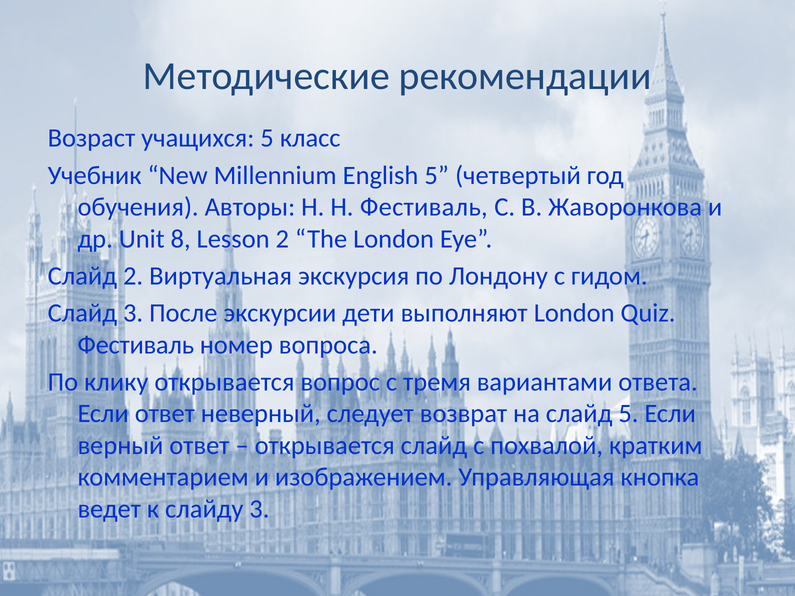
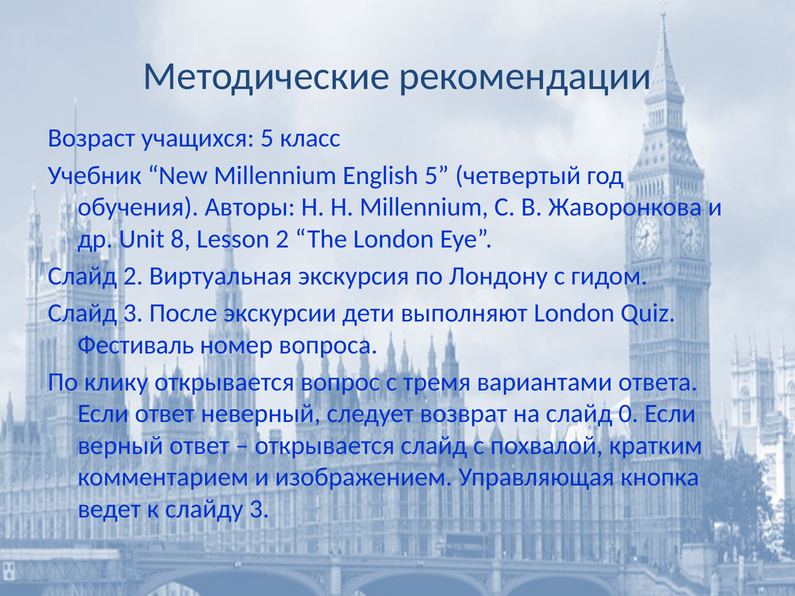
Н Фестиваль: Фестиваль -> Millennium
слайд 5: 5 -> 0
